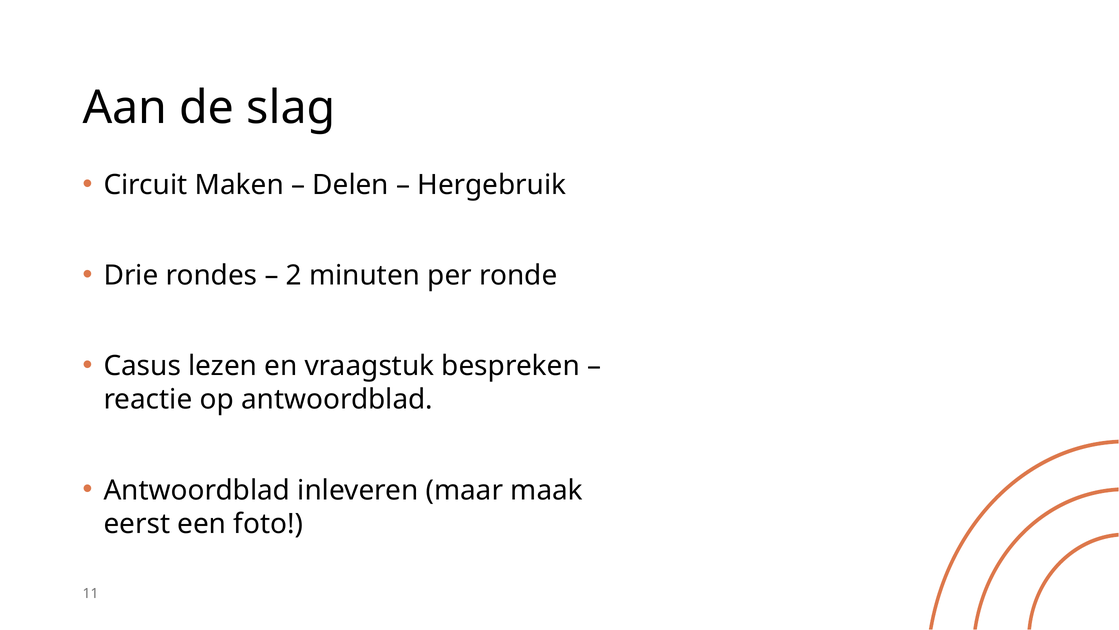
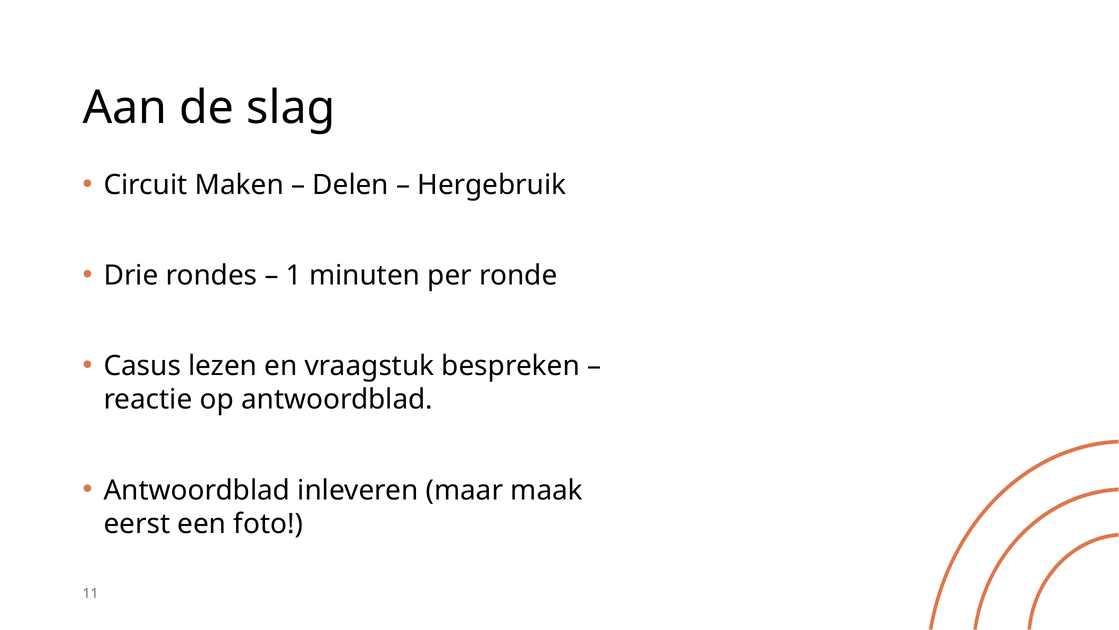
2: 2 -> 1
